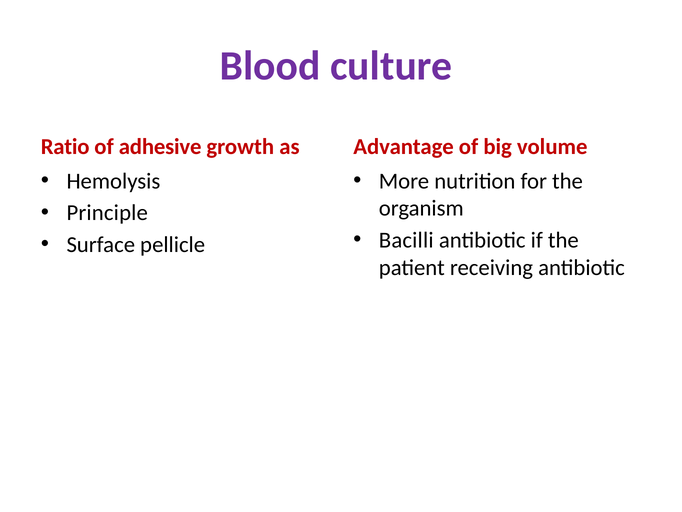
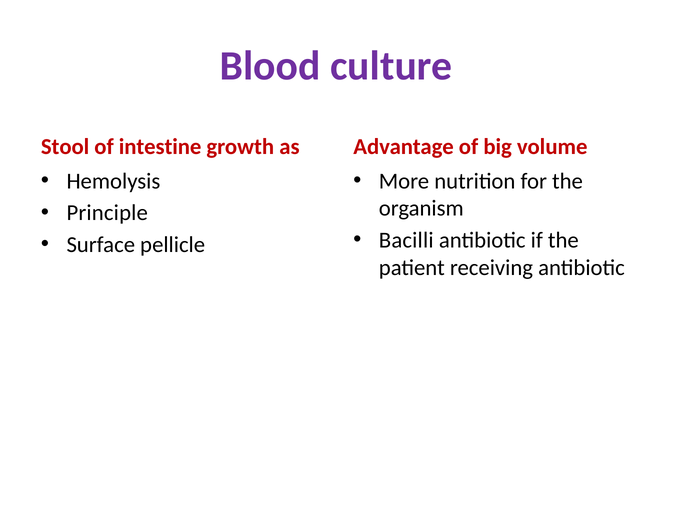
Ratio: Ratio -> Stool
adhesive: adhesive -> intestine
